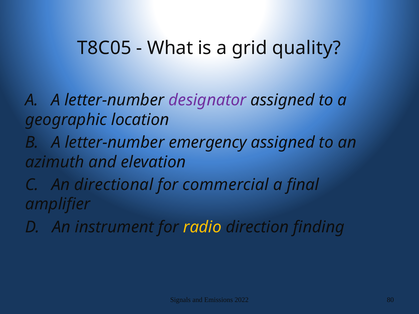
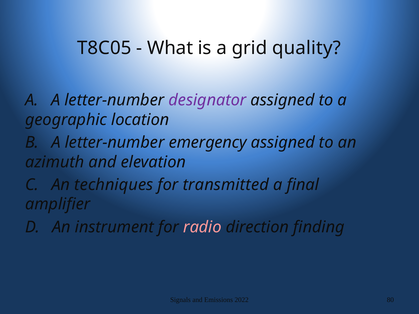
directional: directional -> techniques
commercial: commercial -> transmitted
radio colour: yellow -> pink
